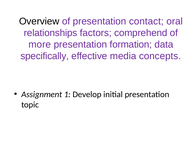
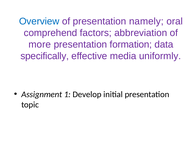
Overview colour: black -> blue
contact: contact -> namely
relationships: relationships -> comprehend
comprehend: comprehend -> abbreviation
concepts: concepts -> uniformly
